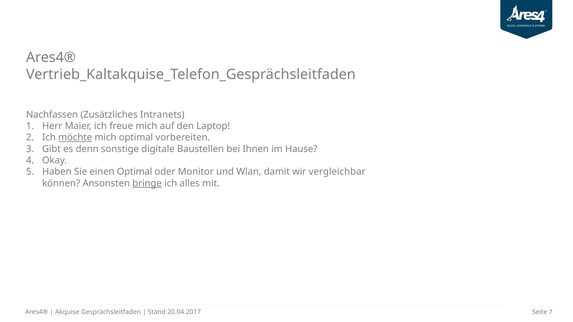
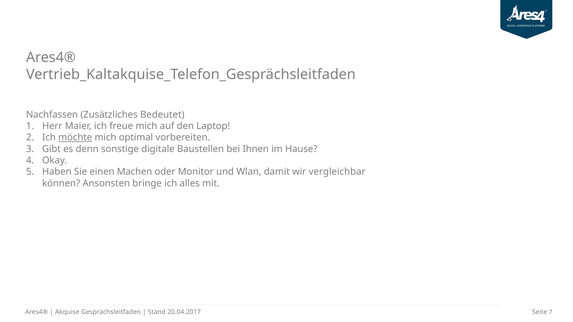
Intranets: Intranets -> Bedeutet
einen Optimal: Optimal -> Machen
bringe underline: present -> none
